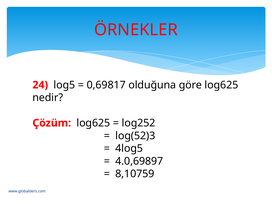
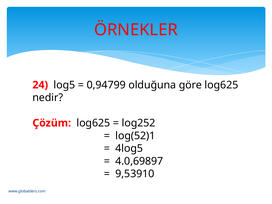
0,69817: 0,69817 -> 0,94799
log(52)3: log(52)3 -> log(52)1
8,10759: 8,10759 -> 9,53910
